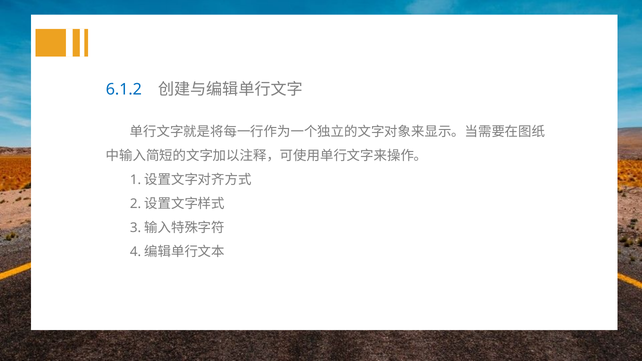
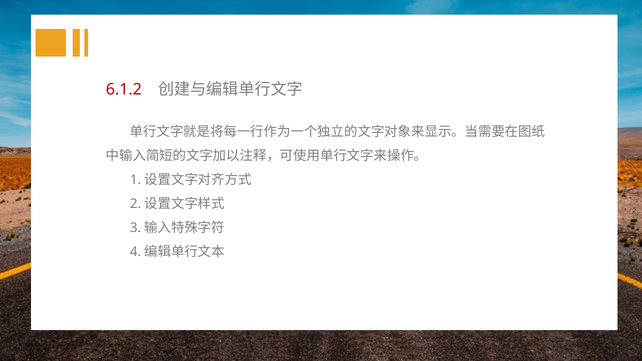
6.1.2 colour: blue -> red
